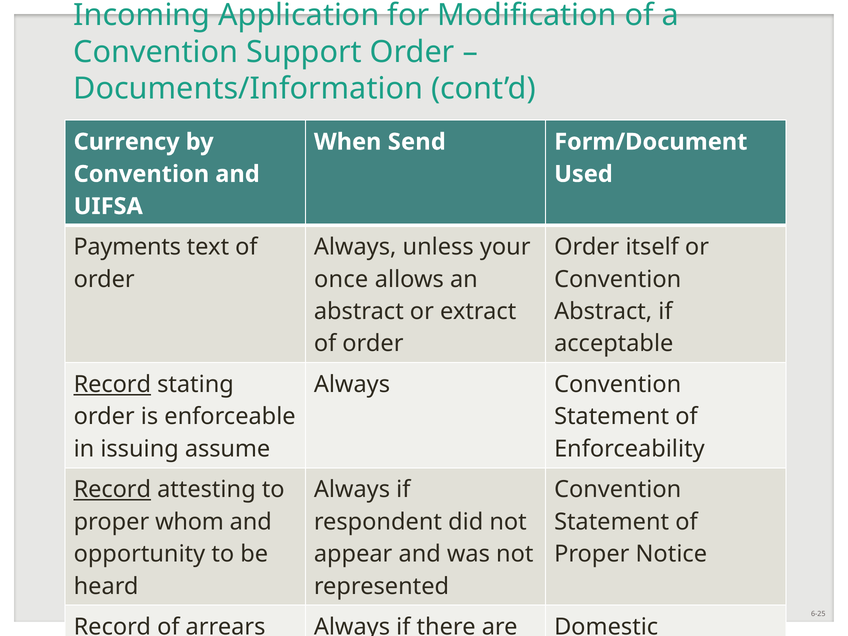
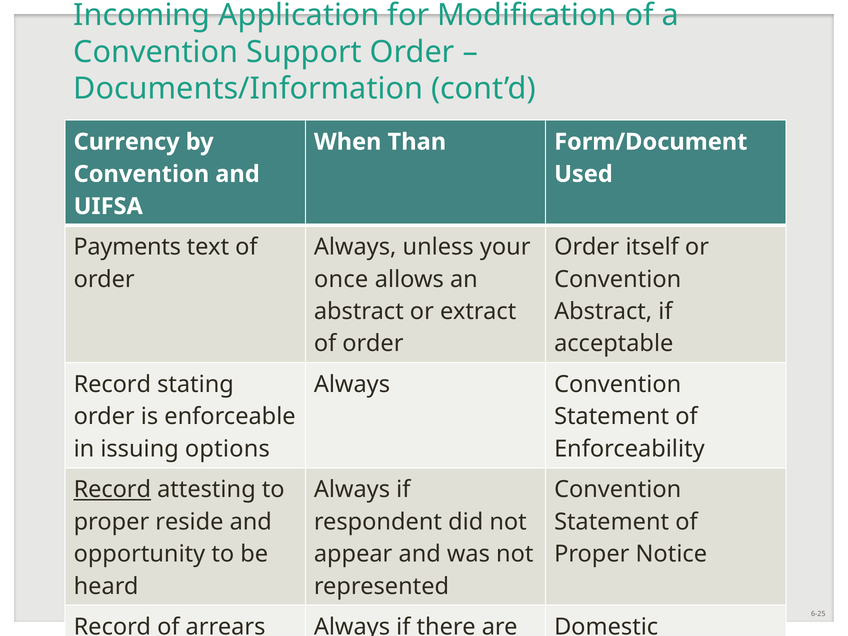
Send: Send -> Than
Record at (112, 384) underline: present -> none
assume: assume -> options
whom: whom -> reside
